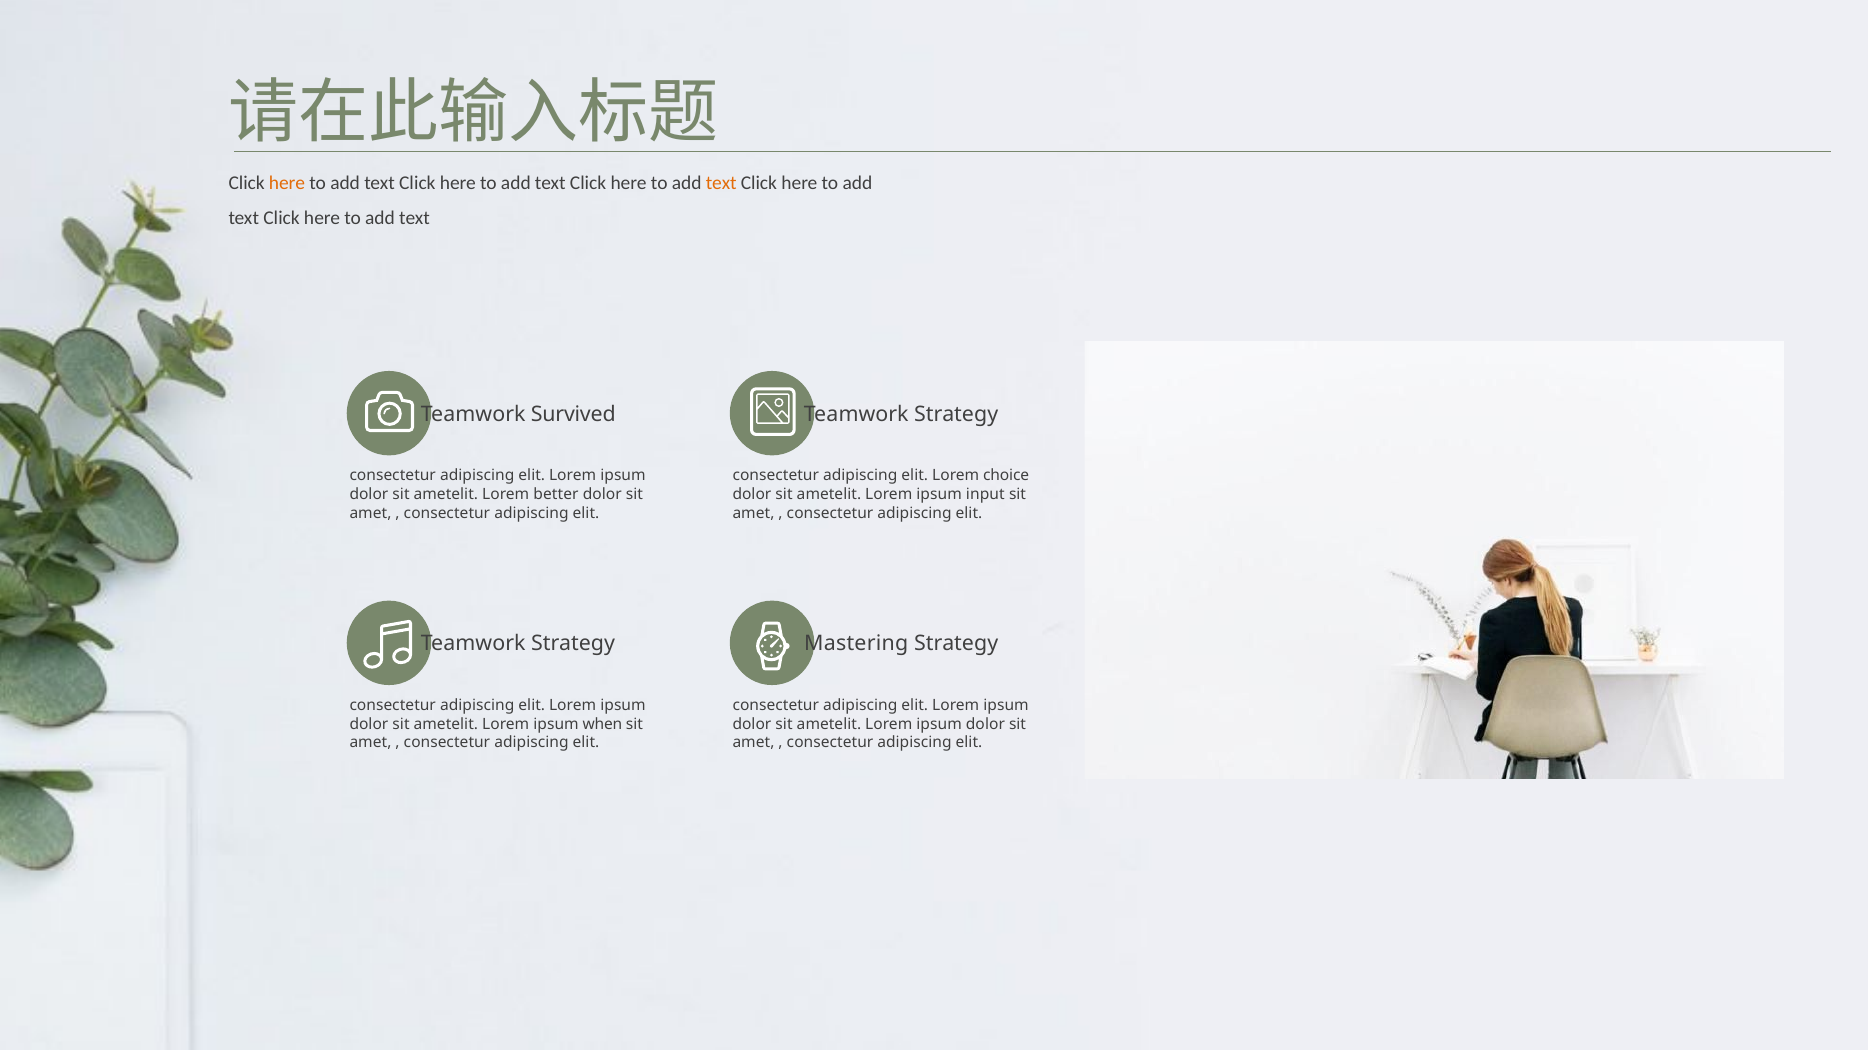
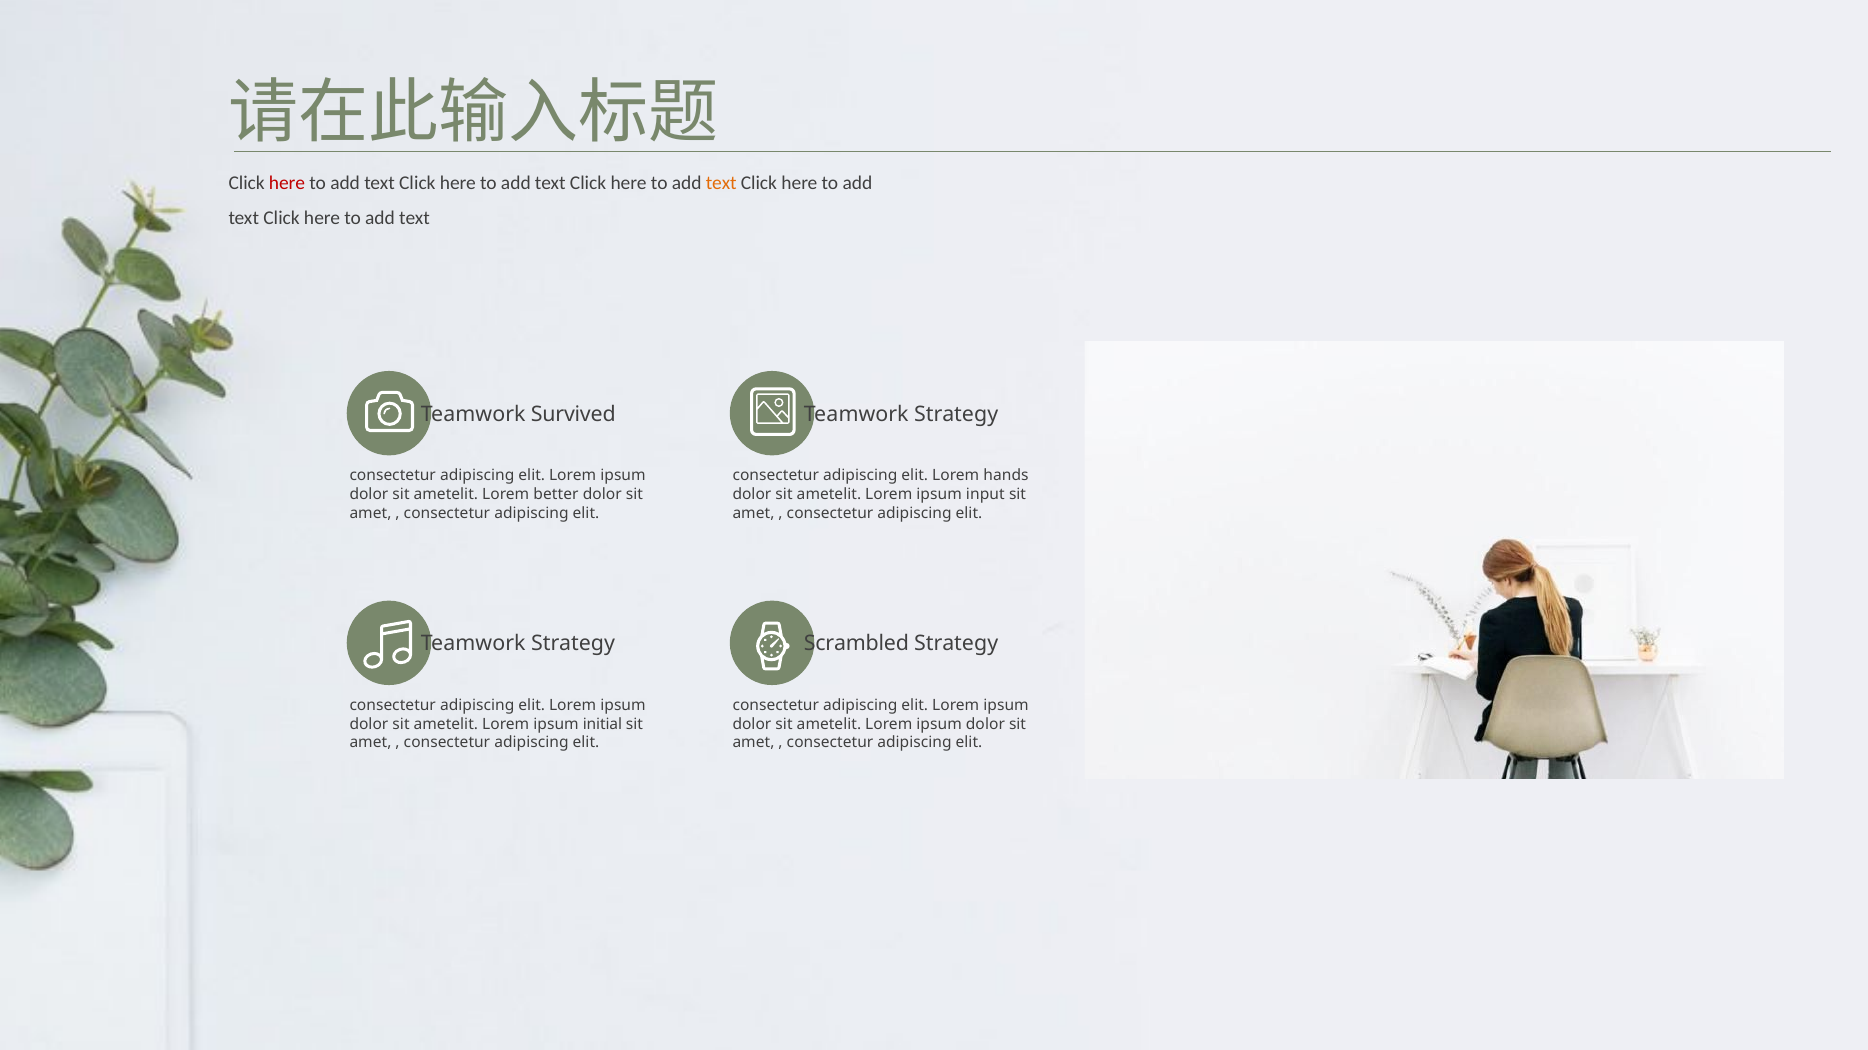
here at (287, 183) colour: orange -> red
choice: choice -> hands
Mastering: Mastering -> Scrambled
when: when -> initial
